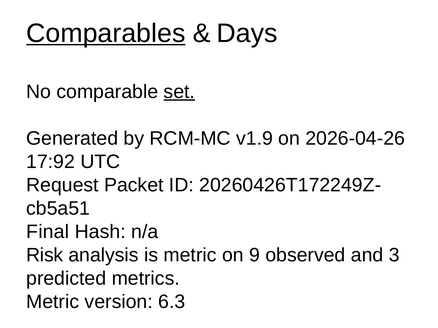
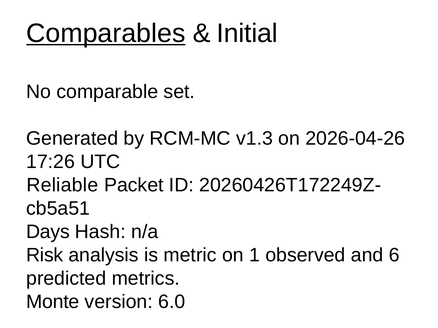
Days: Days -> Initial
set underline: present -> none
v1.9: v1.9 -> v1.3
17:92: 17:92 -> 17:26
Request: Request -> Reliable
Final: Final -> Days
9: 9 -> 1
3: 3 -> 6
Metric at (53, 302): Metric -> Monte
6.3: 6.3 -> 6.0
